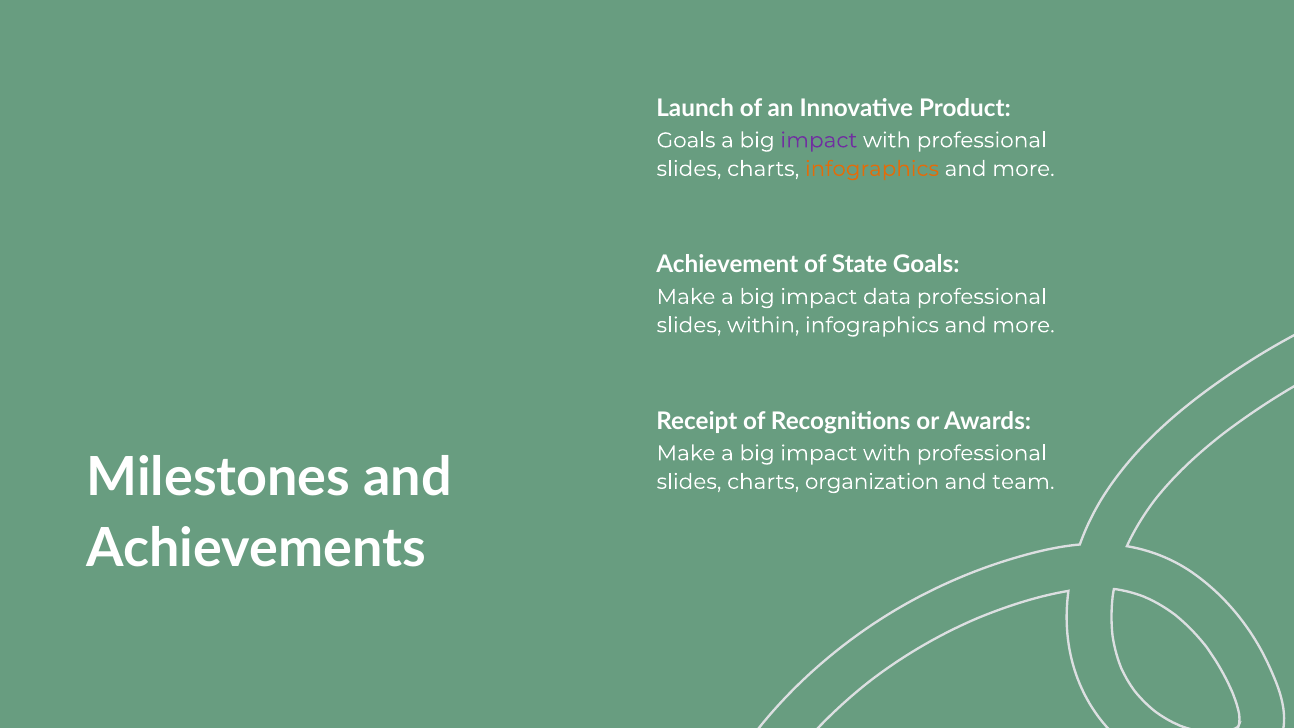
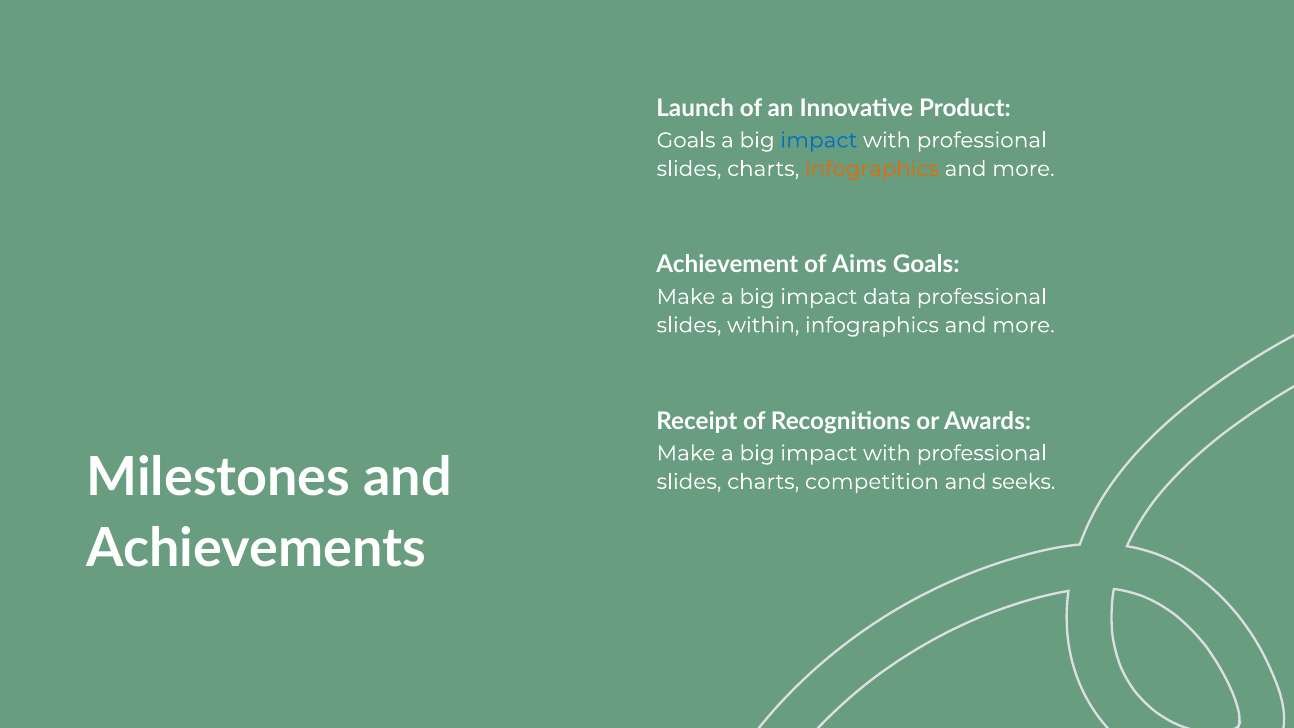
impact at (819, 140) colour: purple -> blue
State: State -> Aims
organization: organization -> competition
team: team -> seeks
